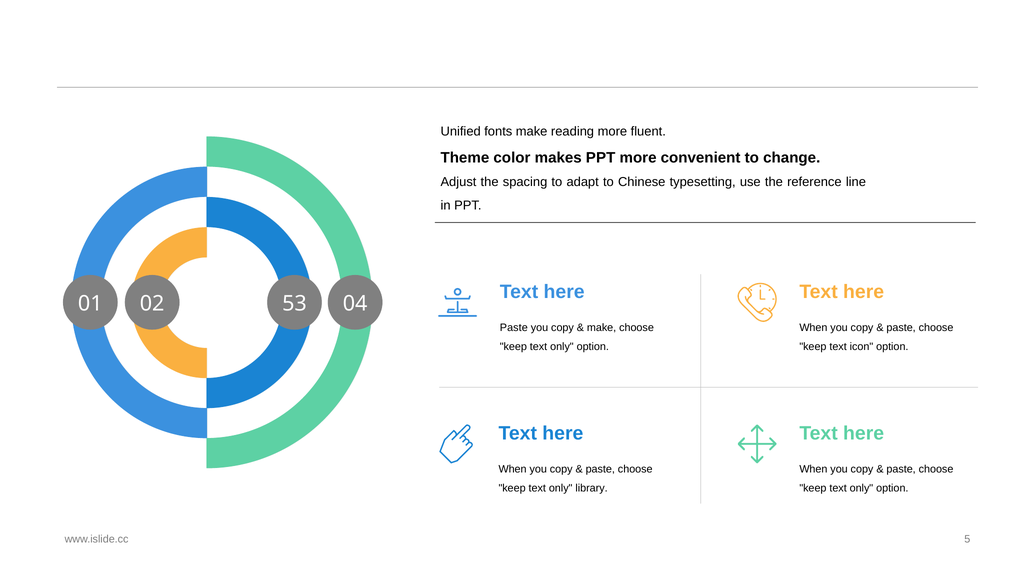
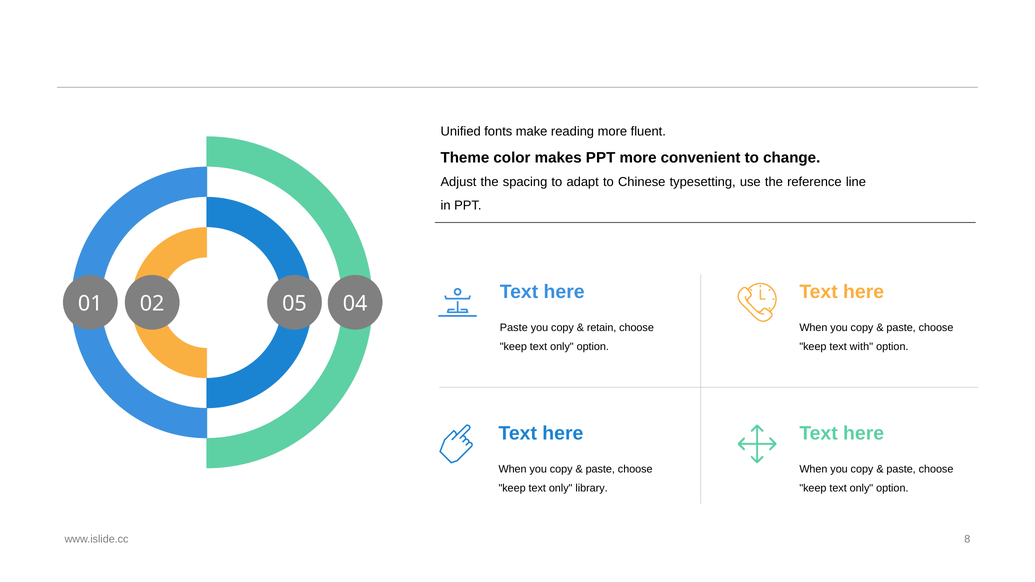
53: 53 -> 05
make at (602, 328): make -> retain
icon: icon -> with
5: 5 -> 8
